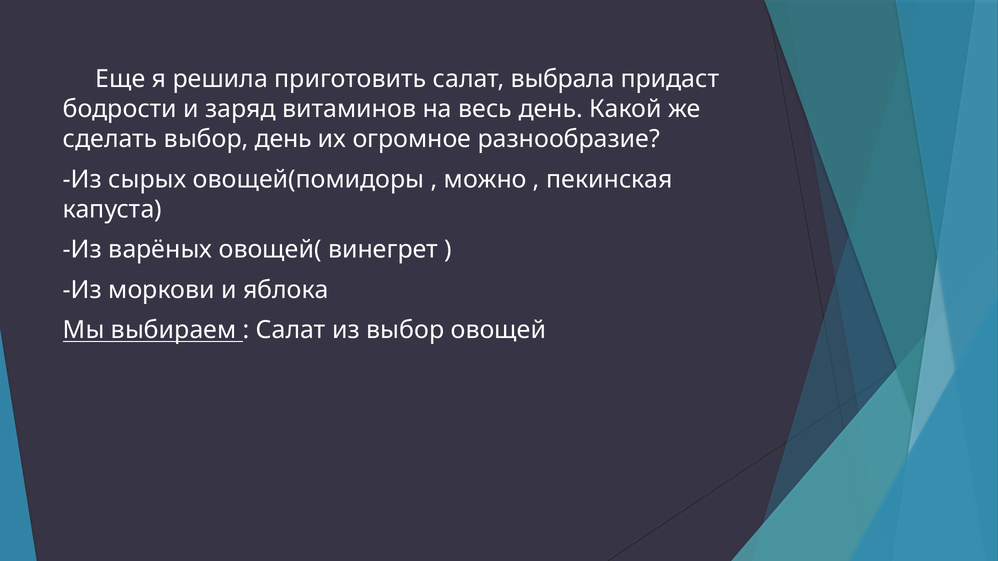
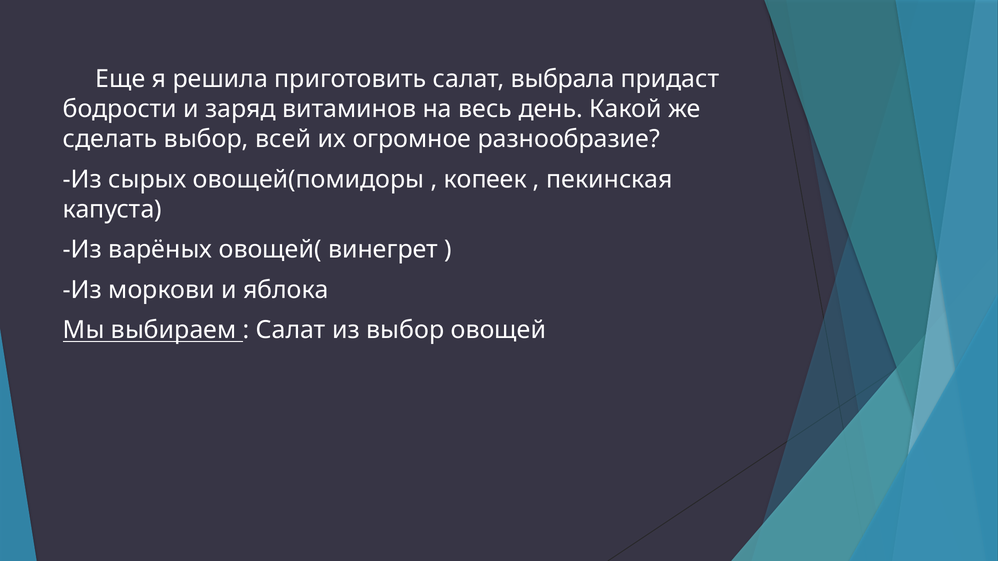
выбор день: день -> всей
можно: можно -> копеек
